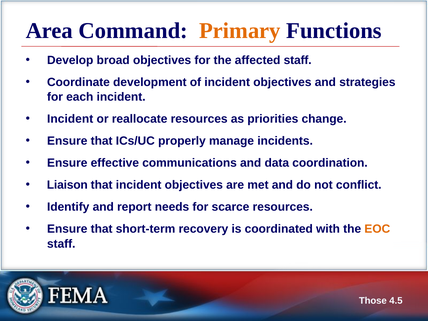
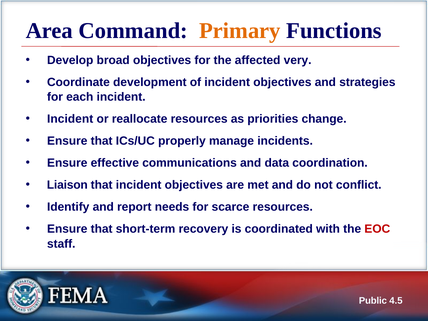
affected staff: staff -> very
EOC colour: orange -> red
Those: Those -> Public
